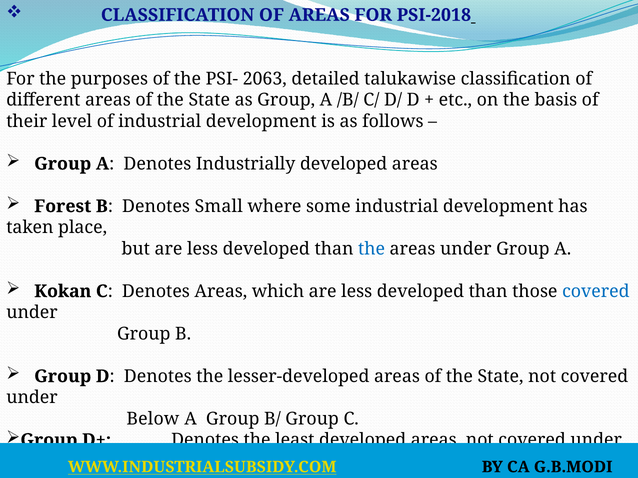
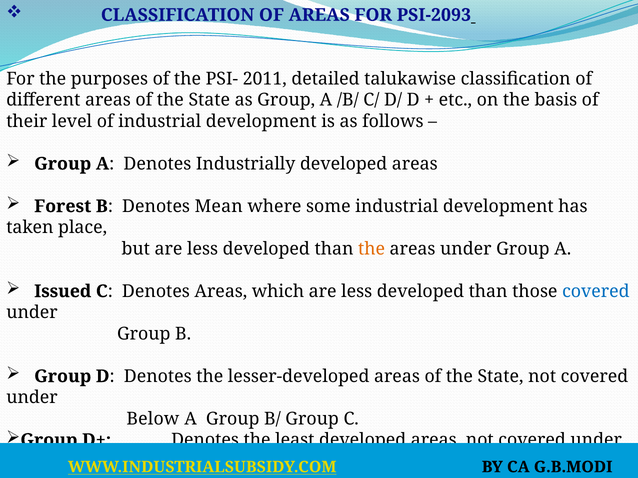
PSI-2018: PSI-2018 -> PSI-2093
2063: 2063 -> 2011
Small: Small -> Mean
the at (372, 249) colour: blue -> orange
Kokan: Kokan -> Issued
